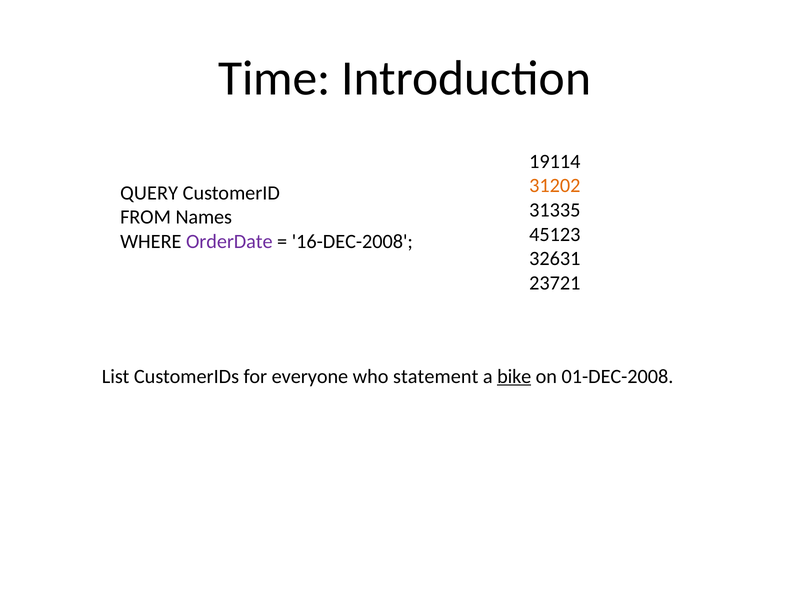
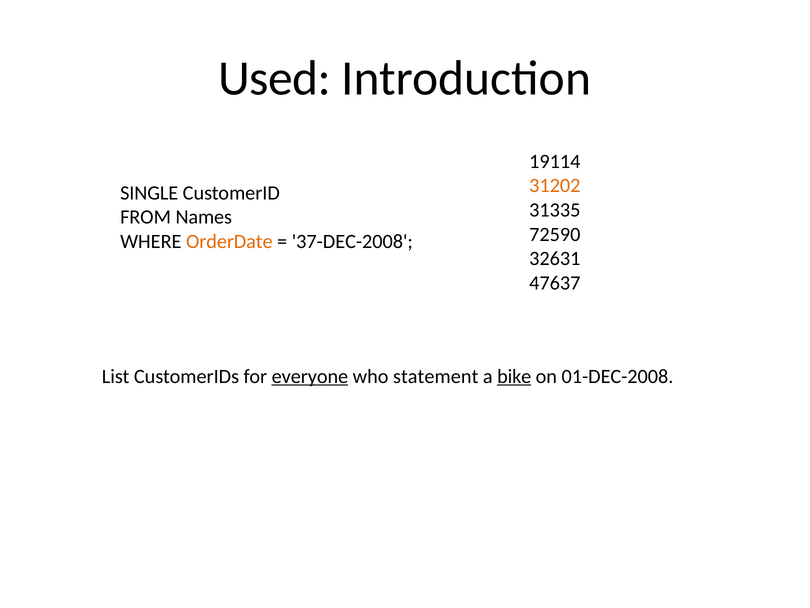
Time: Time -> Used
QUERY: QUERY -> SINGLE
45123: 45123 -> 72590
OrderDate colour: purple -> orange
16-DEC-2008: 16-DEC-2008 -> 37-DEC-2008
23721: 23721 -> 47637
everyone underline: none -> present
